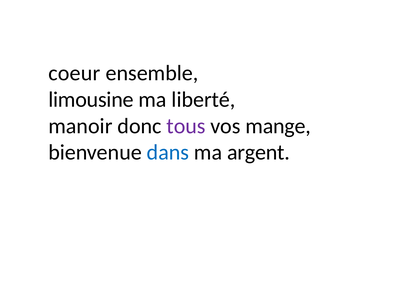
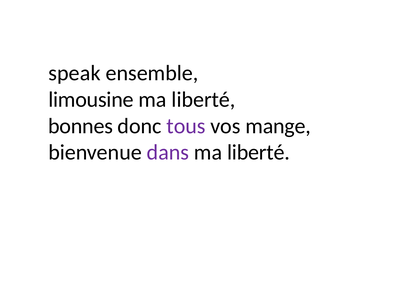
coeur: coeur -> speak
manoir: manoir -> bonnes
dans colour: blue -> purple
argent at (259, 152): argent -> liberté
